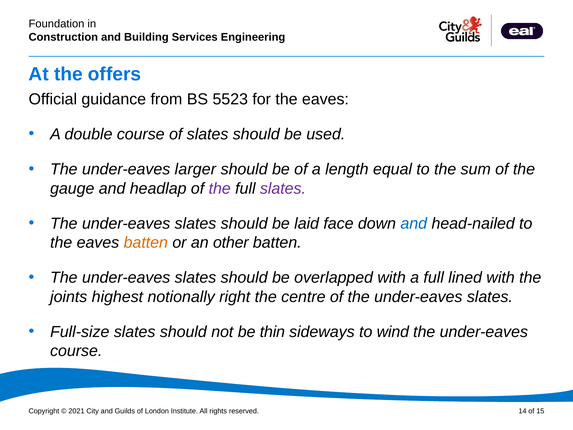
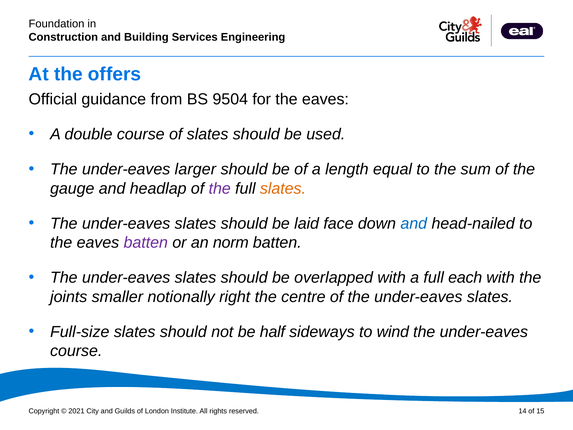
5523: 5523 -> 9504
slates at (283, 188) colour: purple -> orange
batten at (146, 243) colour: orange -> purple
other: other -> norm
lined: lined -> each
highest: highest -> smaller
thin: thin -> half
